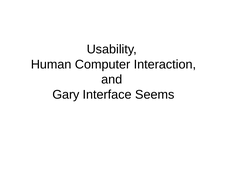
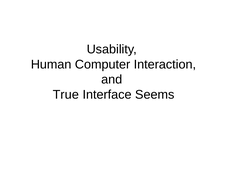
Gary: Gary -> True
